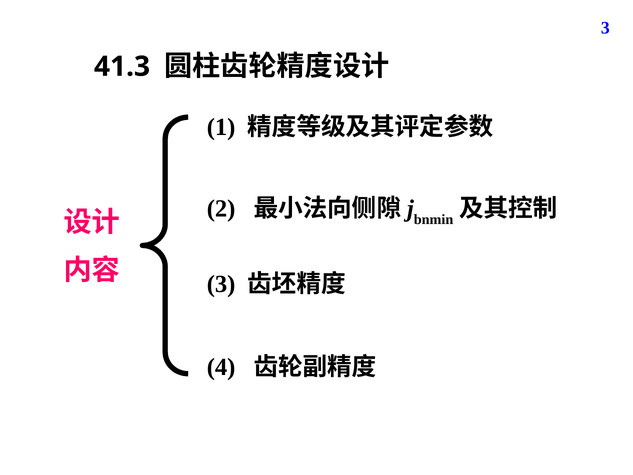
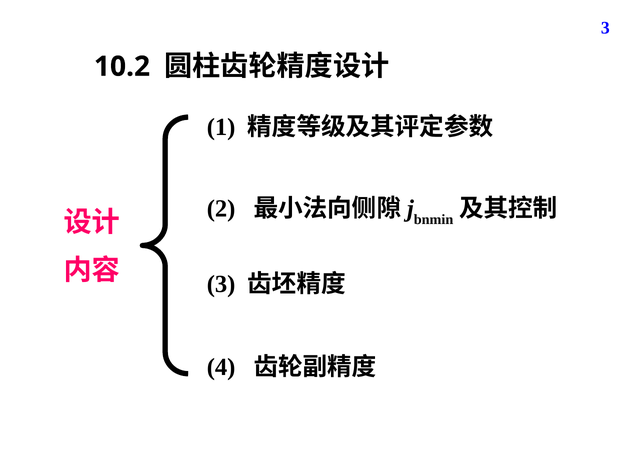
41.3: 41.3 -> 10.2
